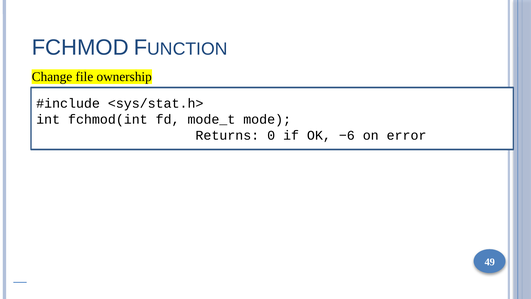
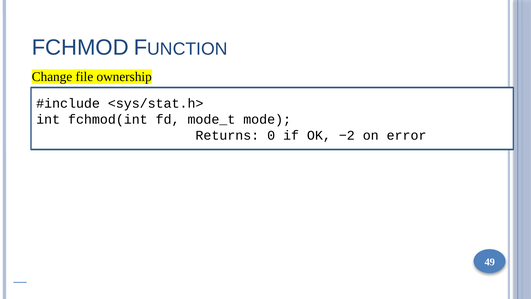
−6: −6 -> −2
